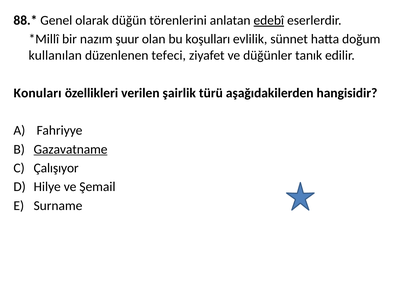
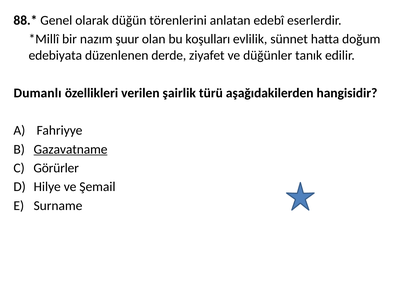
edebî underline: present -> none
kullanılan: kullanılan -> edebiyata
tefeci: tefeci -> derde
Konuları: Konuları -> Dumanlı
Çalışıyor: Çalışıyor -> Görürler
